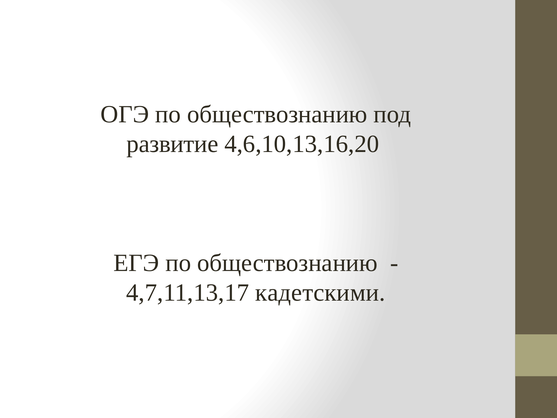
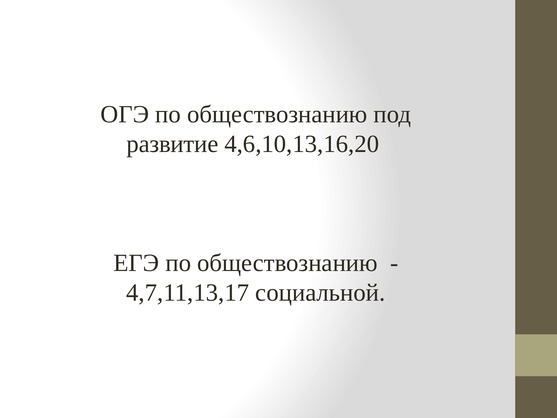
кадетскими: кадетскими -> социальной
